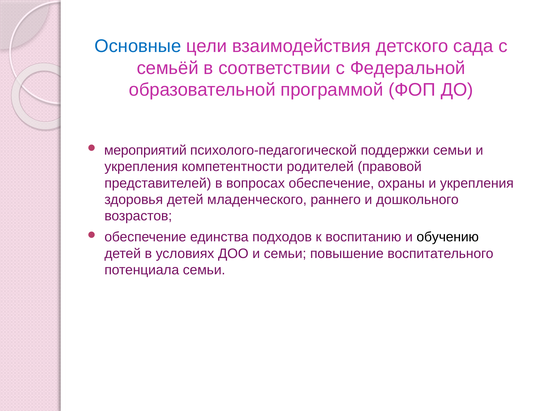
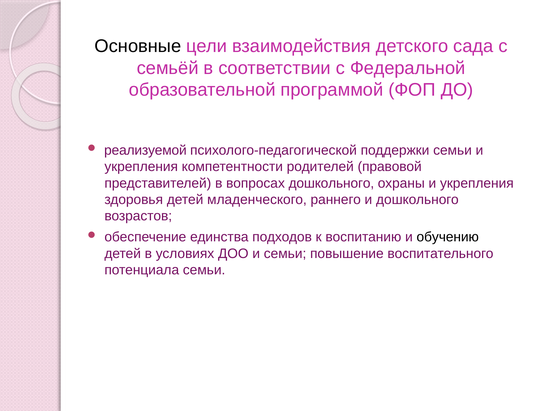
Основные colour: blue -> black
мероприятий: мероприятий -> реализуемой
вопросах обеспечение: обеспечение -> дошкольного
